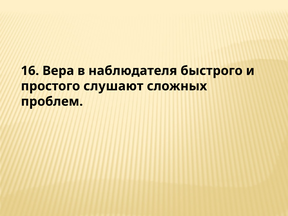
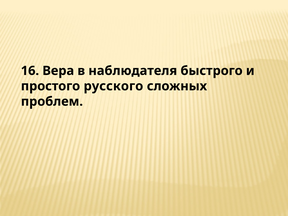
слушают: слушают -> русского
